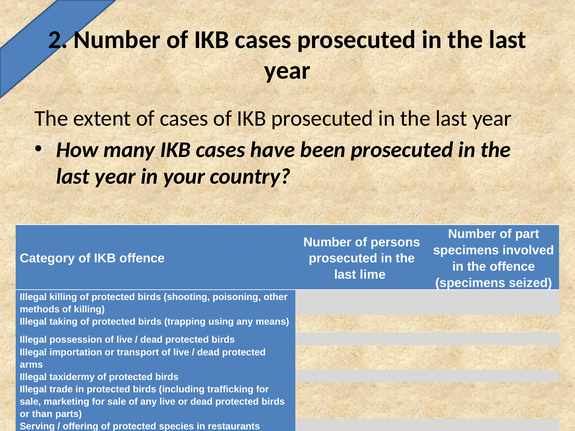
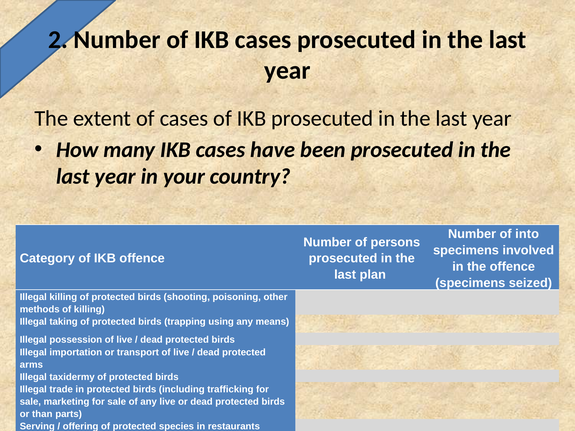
part: part -> into
lime: lime -> plan
